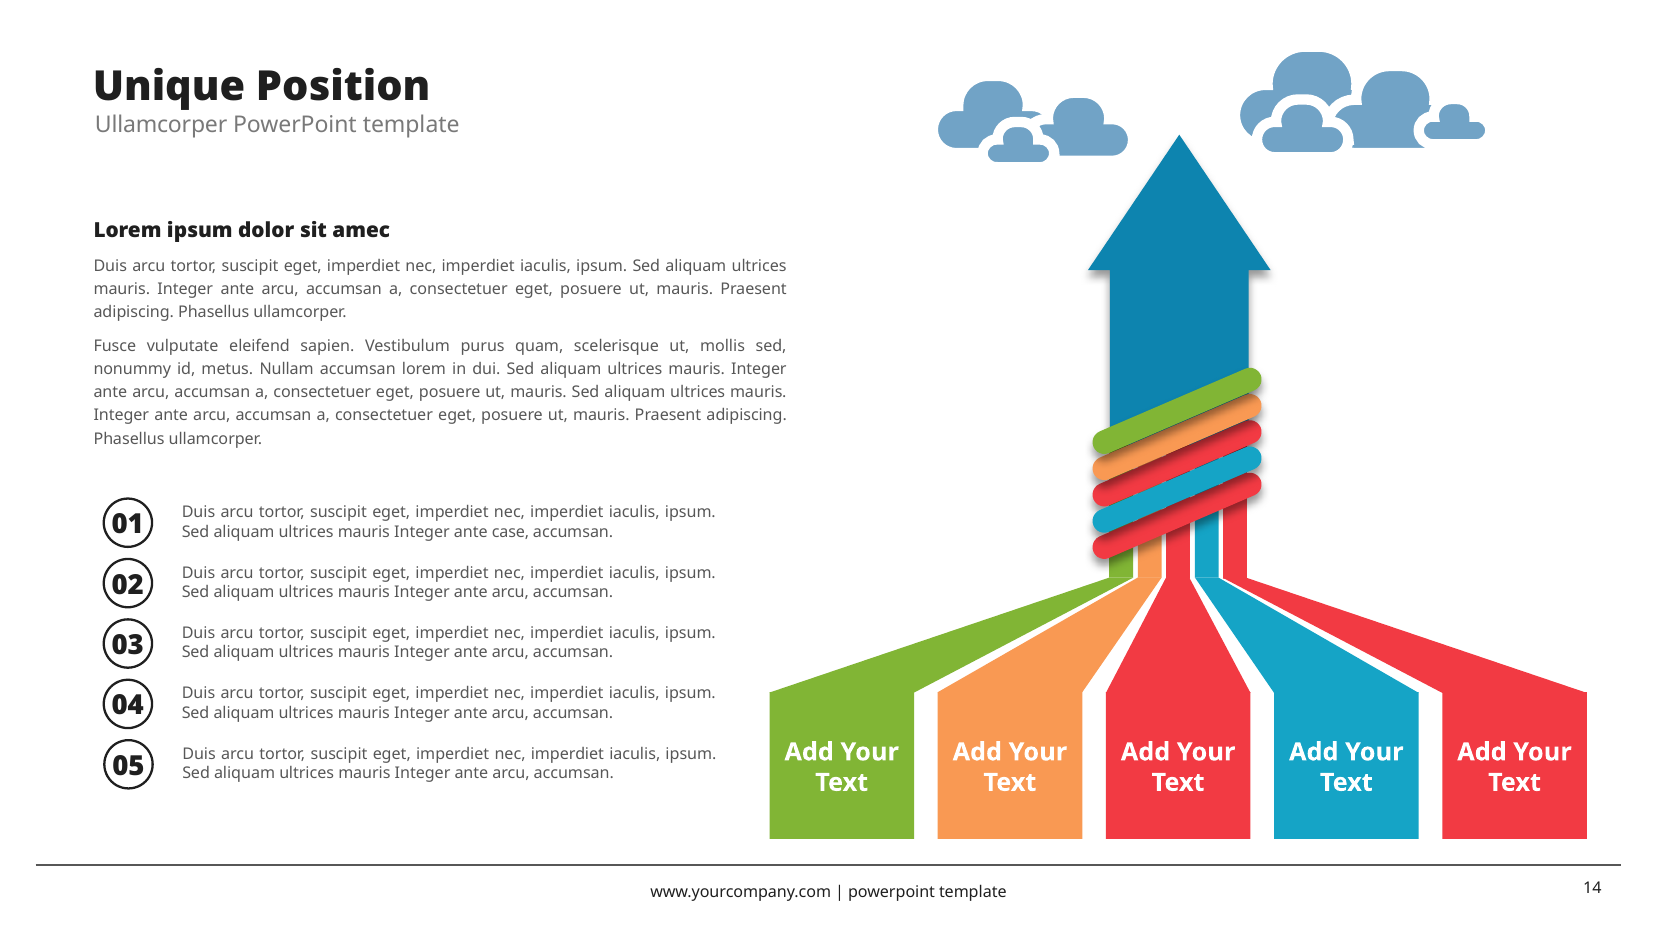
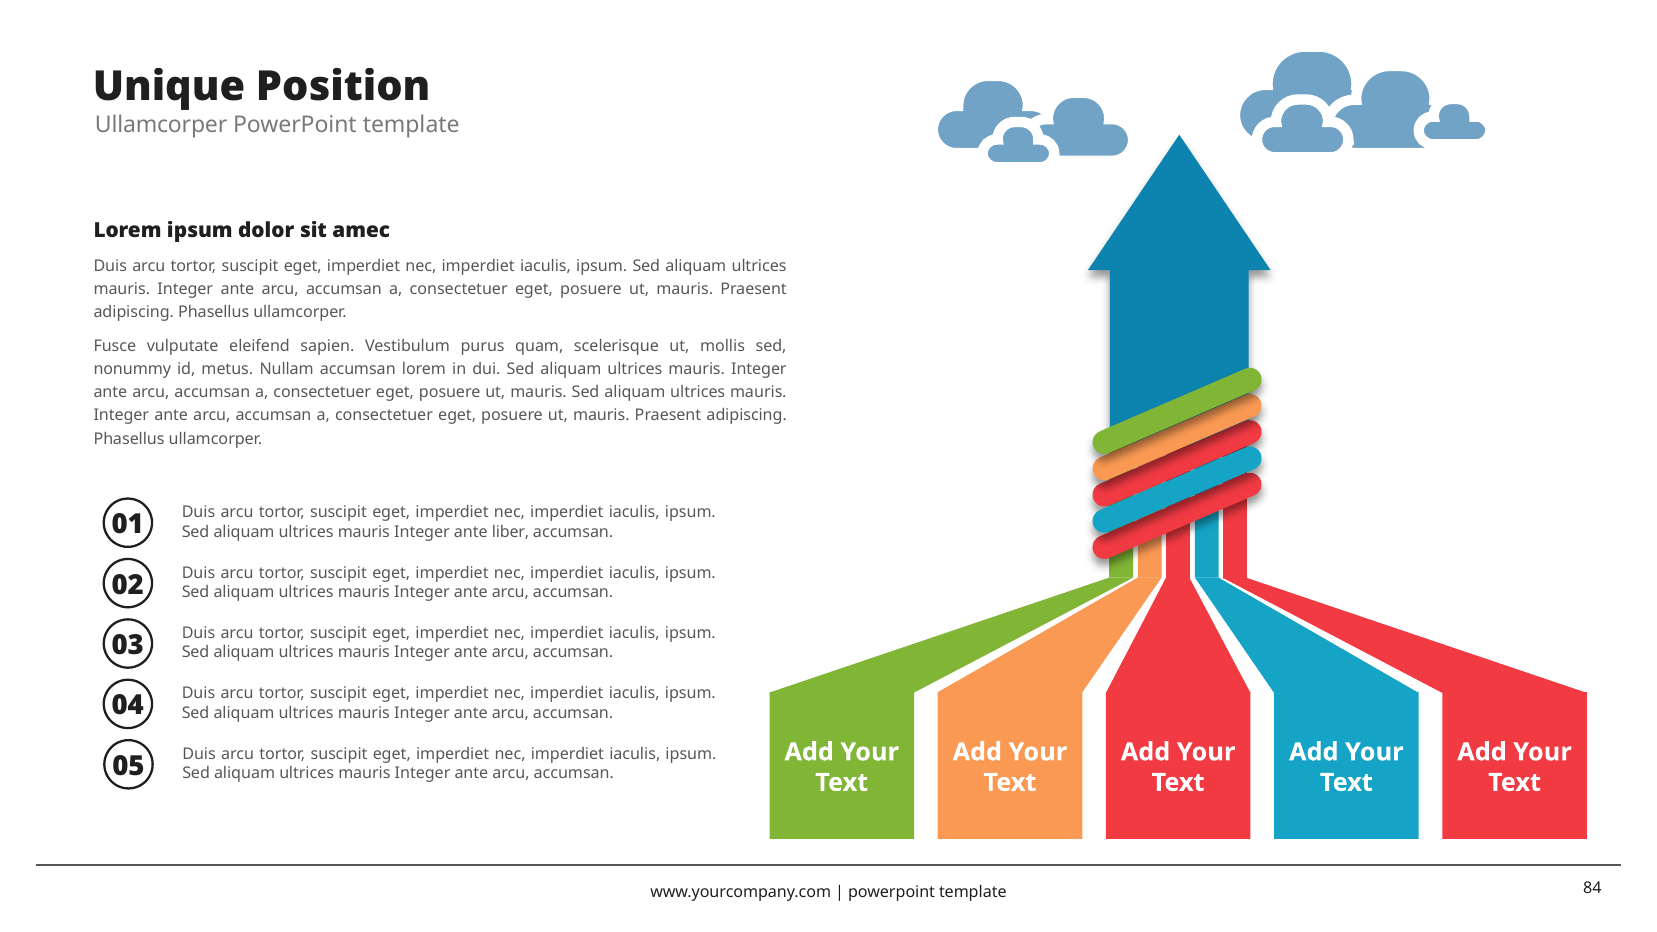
case: case -> liber
14: 14 -> 84
